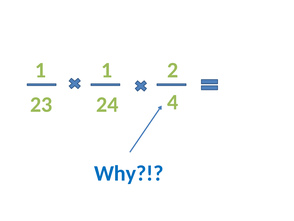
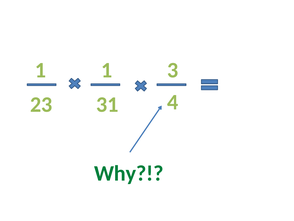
2: 2 -> 3
24: 24 -> 31
Why colour: blue -> green
